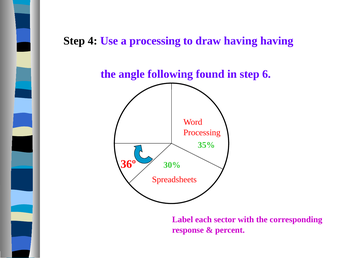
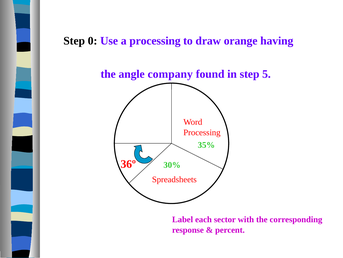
4: 4 -> 0
draw having: having -> orange
following: following -> company
6: 6 -> 5
